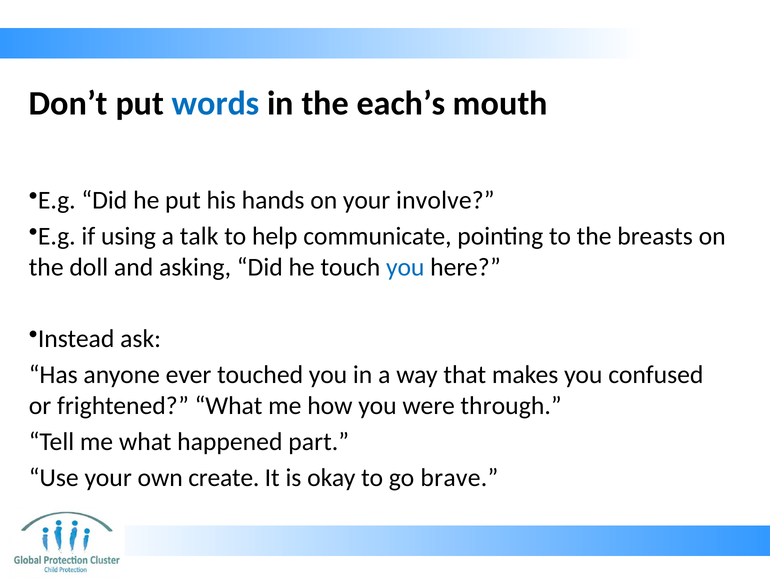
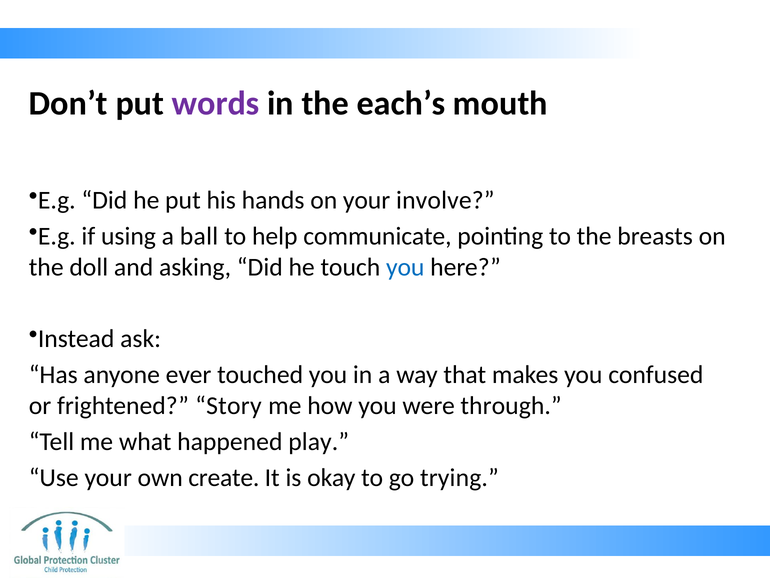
words colour: blue -> purple
talk: talk -> ball
frightened What: What -> Story
part: part -> play
brave: brave -> trying
